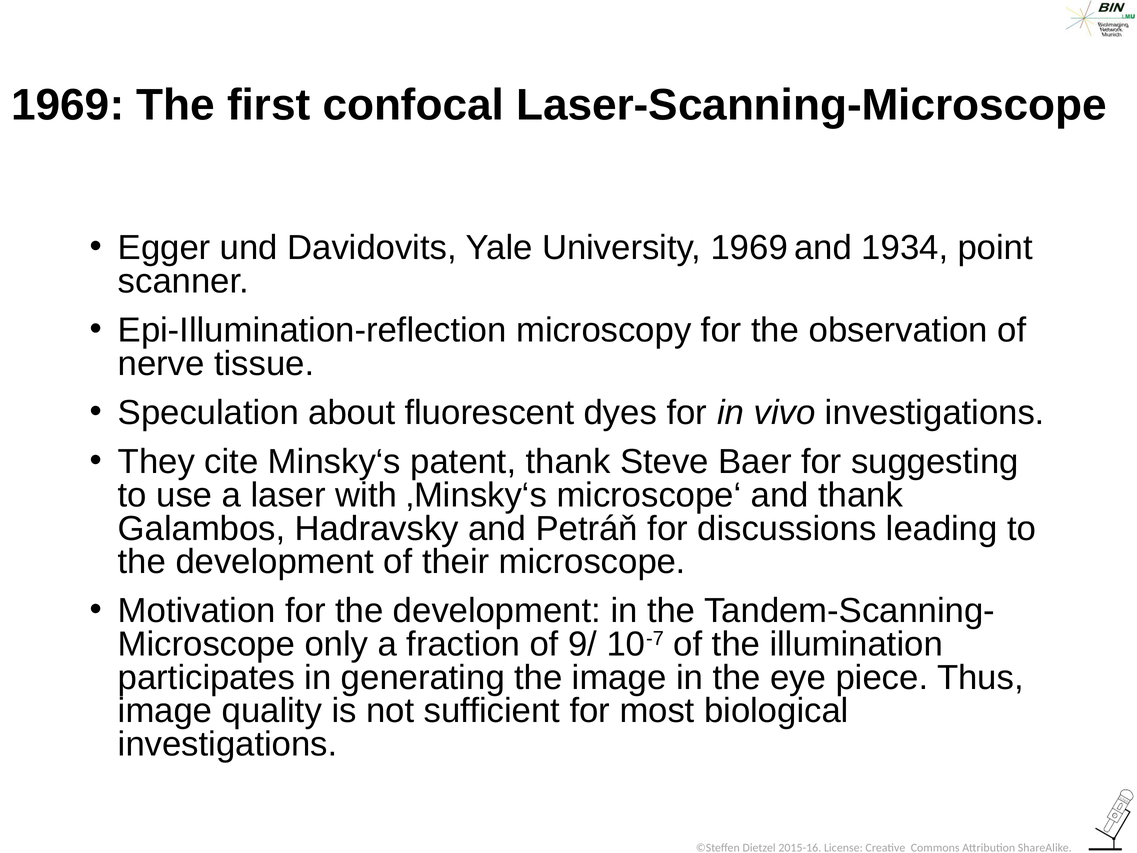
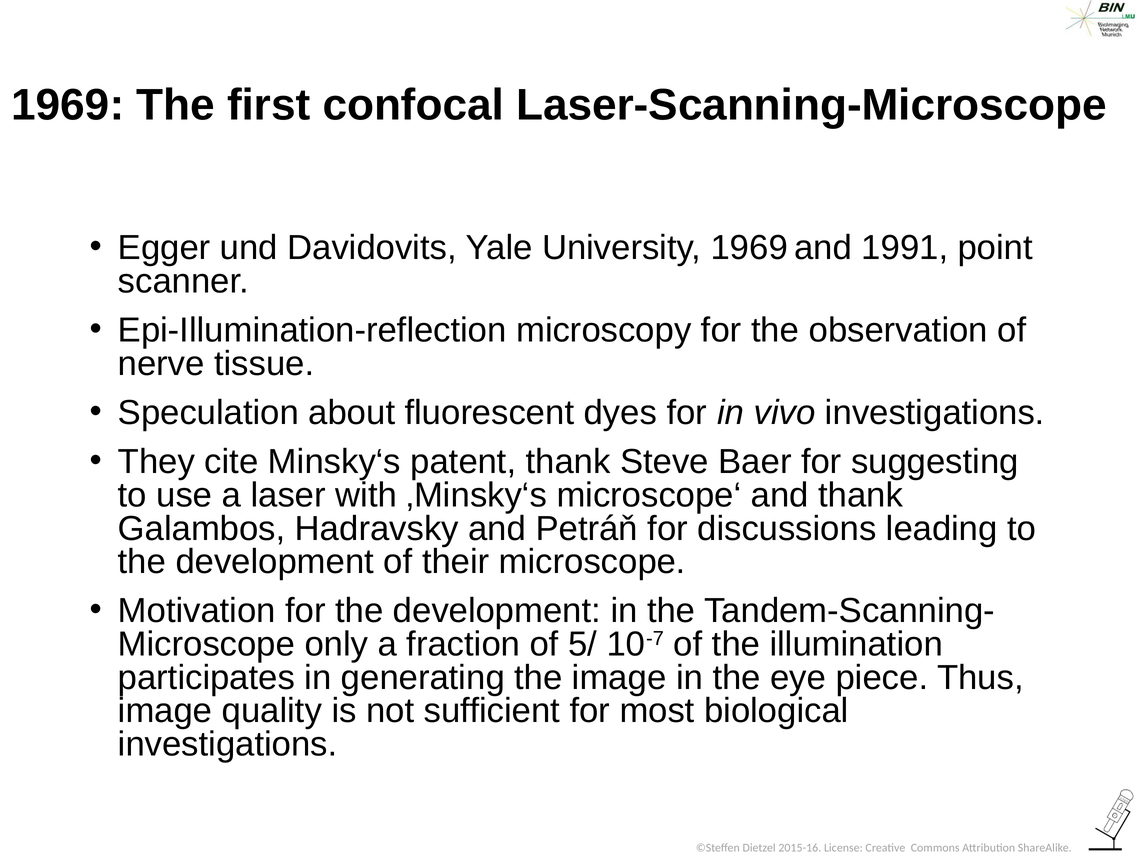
1934: 1934 -> 1991
9/: 9/ -> 5/
